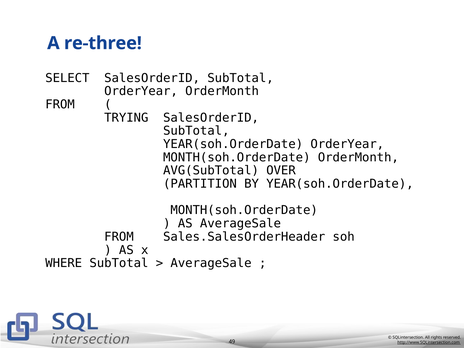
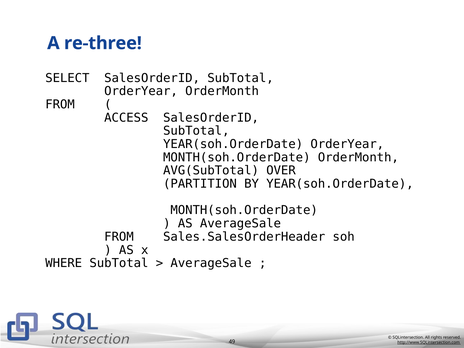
TRYING: TRYING -> ACCESS
